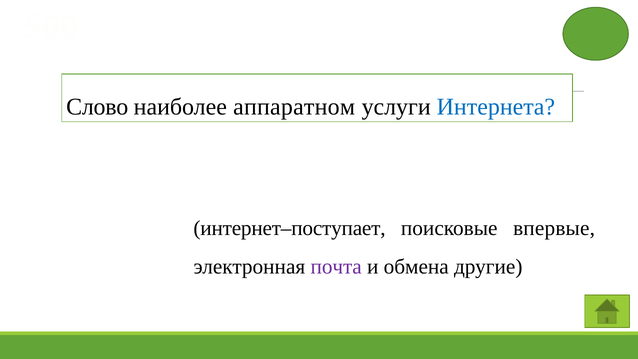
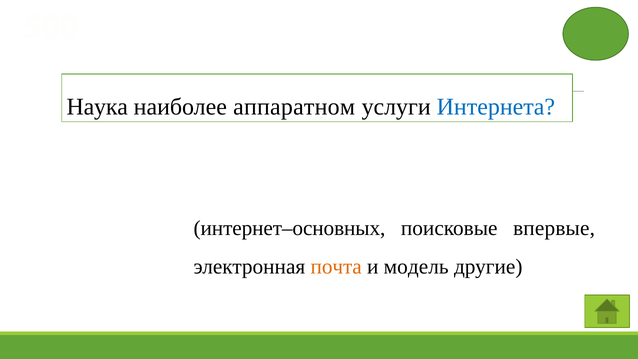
Слово: Слово -> Наука
интернет–поступает: интернет–поступает -> интернет–основных
почта colour: purple -> orange
обмена: обмена -> модель
